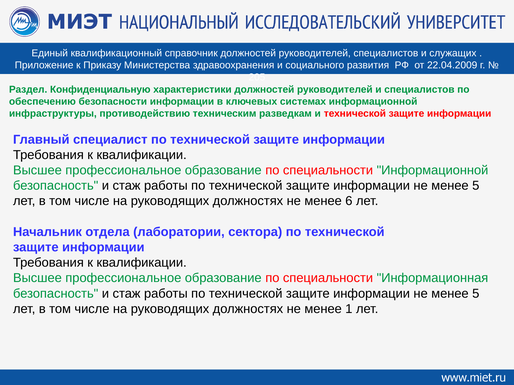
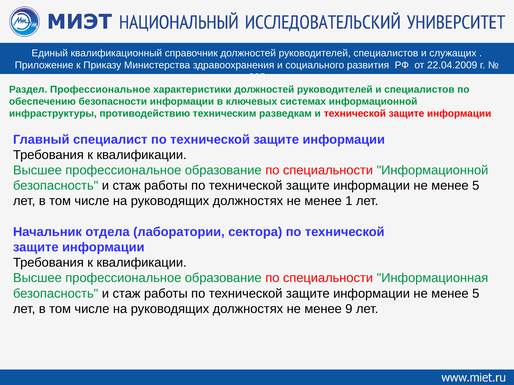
Раздел Конфиденциальную: Конфиденциальную -> Профессиональное
6: 6 -> 1
1: 1 -> 9
